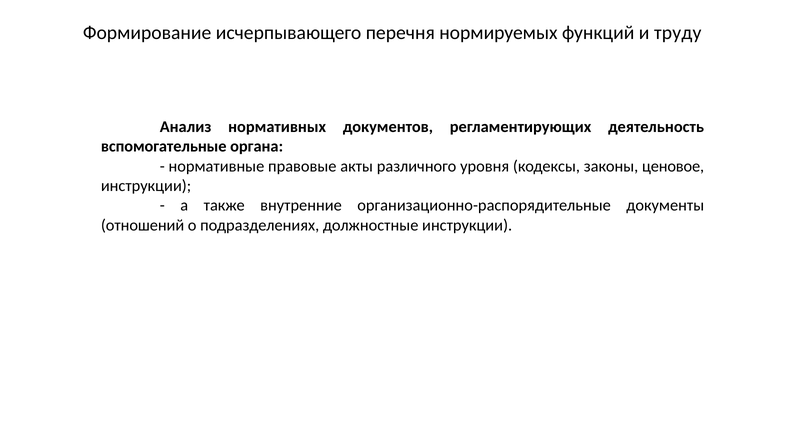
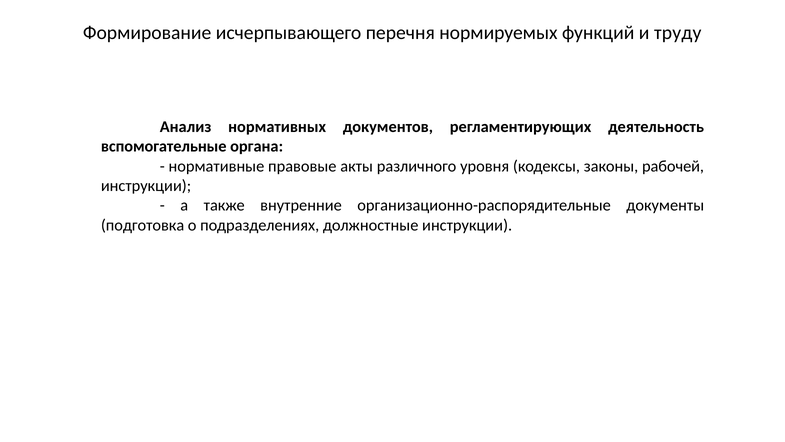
ценовое: ценовое -> рабочей
отношений: отношений -> подготовка
